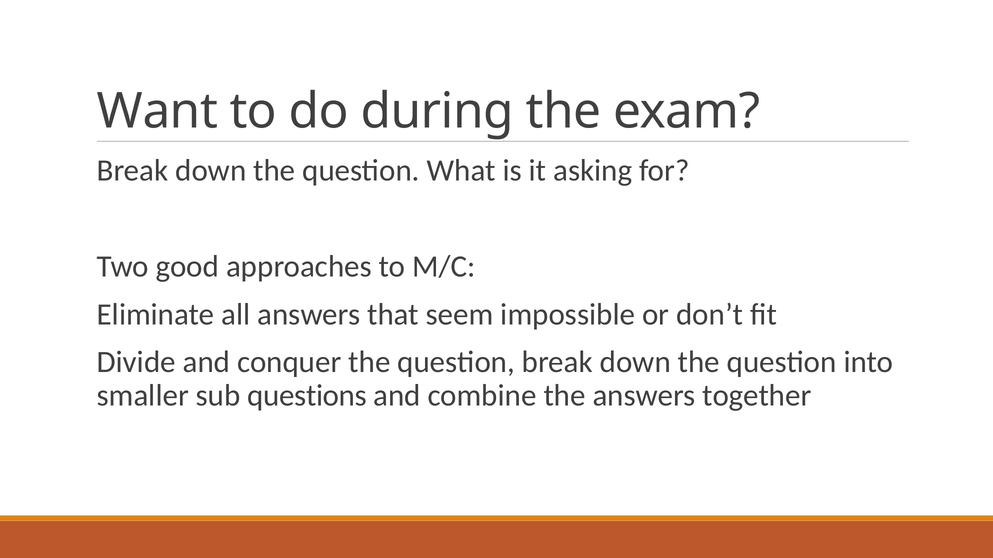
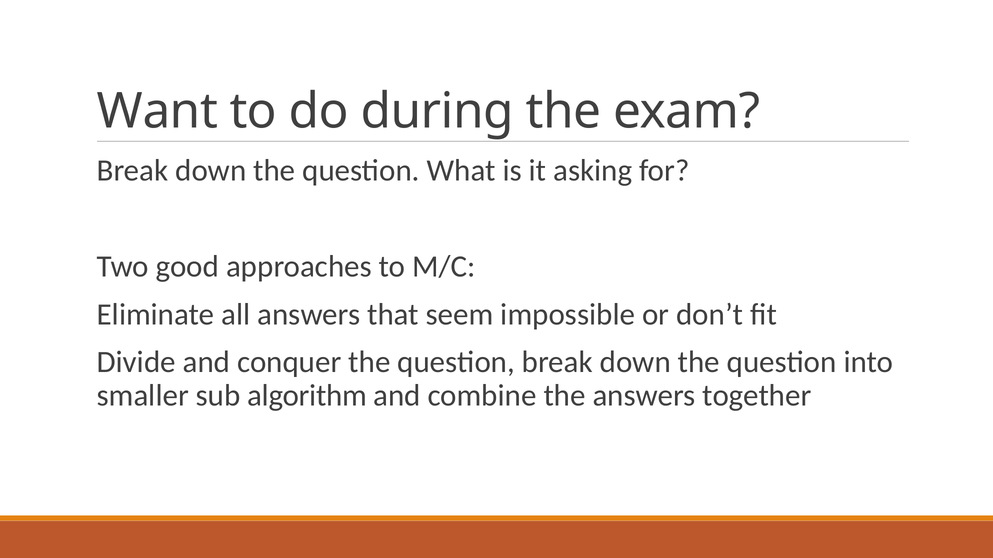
questions: questions -> algorithm
